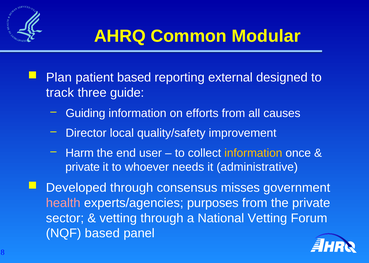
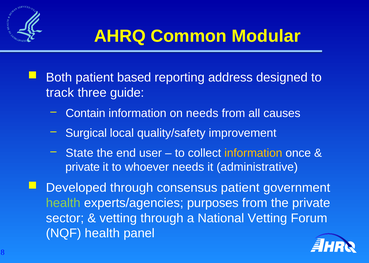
Plan: Plan -> Both
external: external -> address
Guiding: Guiding -> Contain
on efforts: efforts -> needs
Director: Director -> Surgical
Harm: Harm -> State
consensus misses: misses -> patient
health at (63, 203) colour: pink -> light green
NQF based: based -> health
